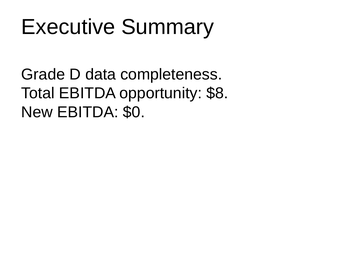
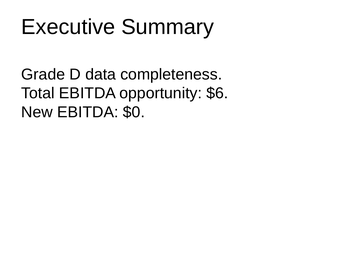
$8: $8 -> $6
